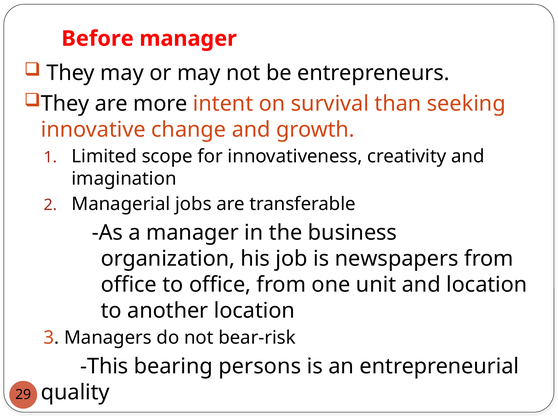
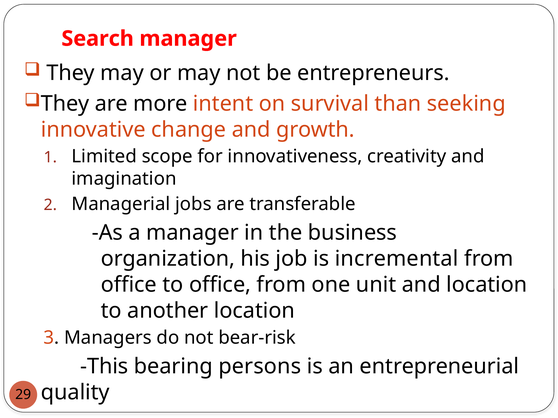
Before: Before -> Search
newspapers: newspapers -> incremental
